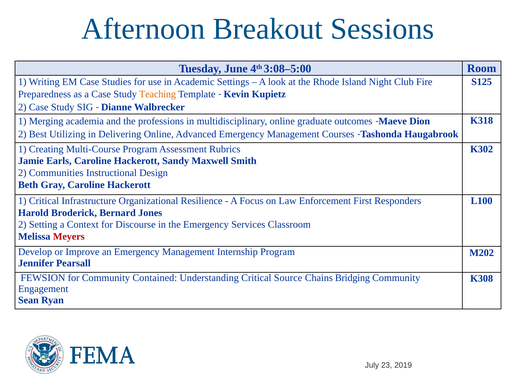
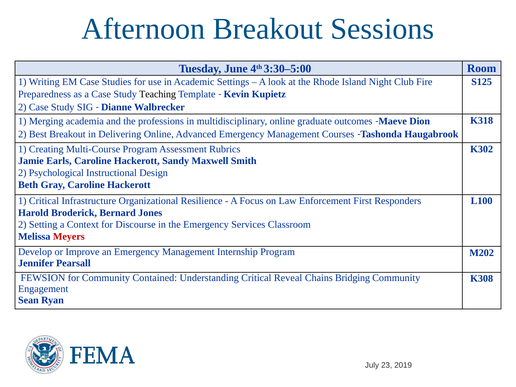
3:08–5:00: 3:08–5:00 -> 3:30–5:00
Teaching colour: orange -> black
Best Utilizing: Utilizing -> Breakout
Communities: Communities -> Psychological
Source: Source -> Reveal
